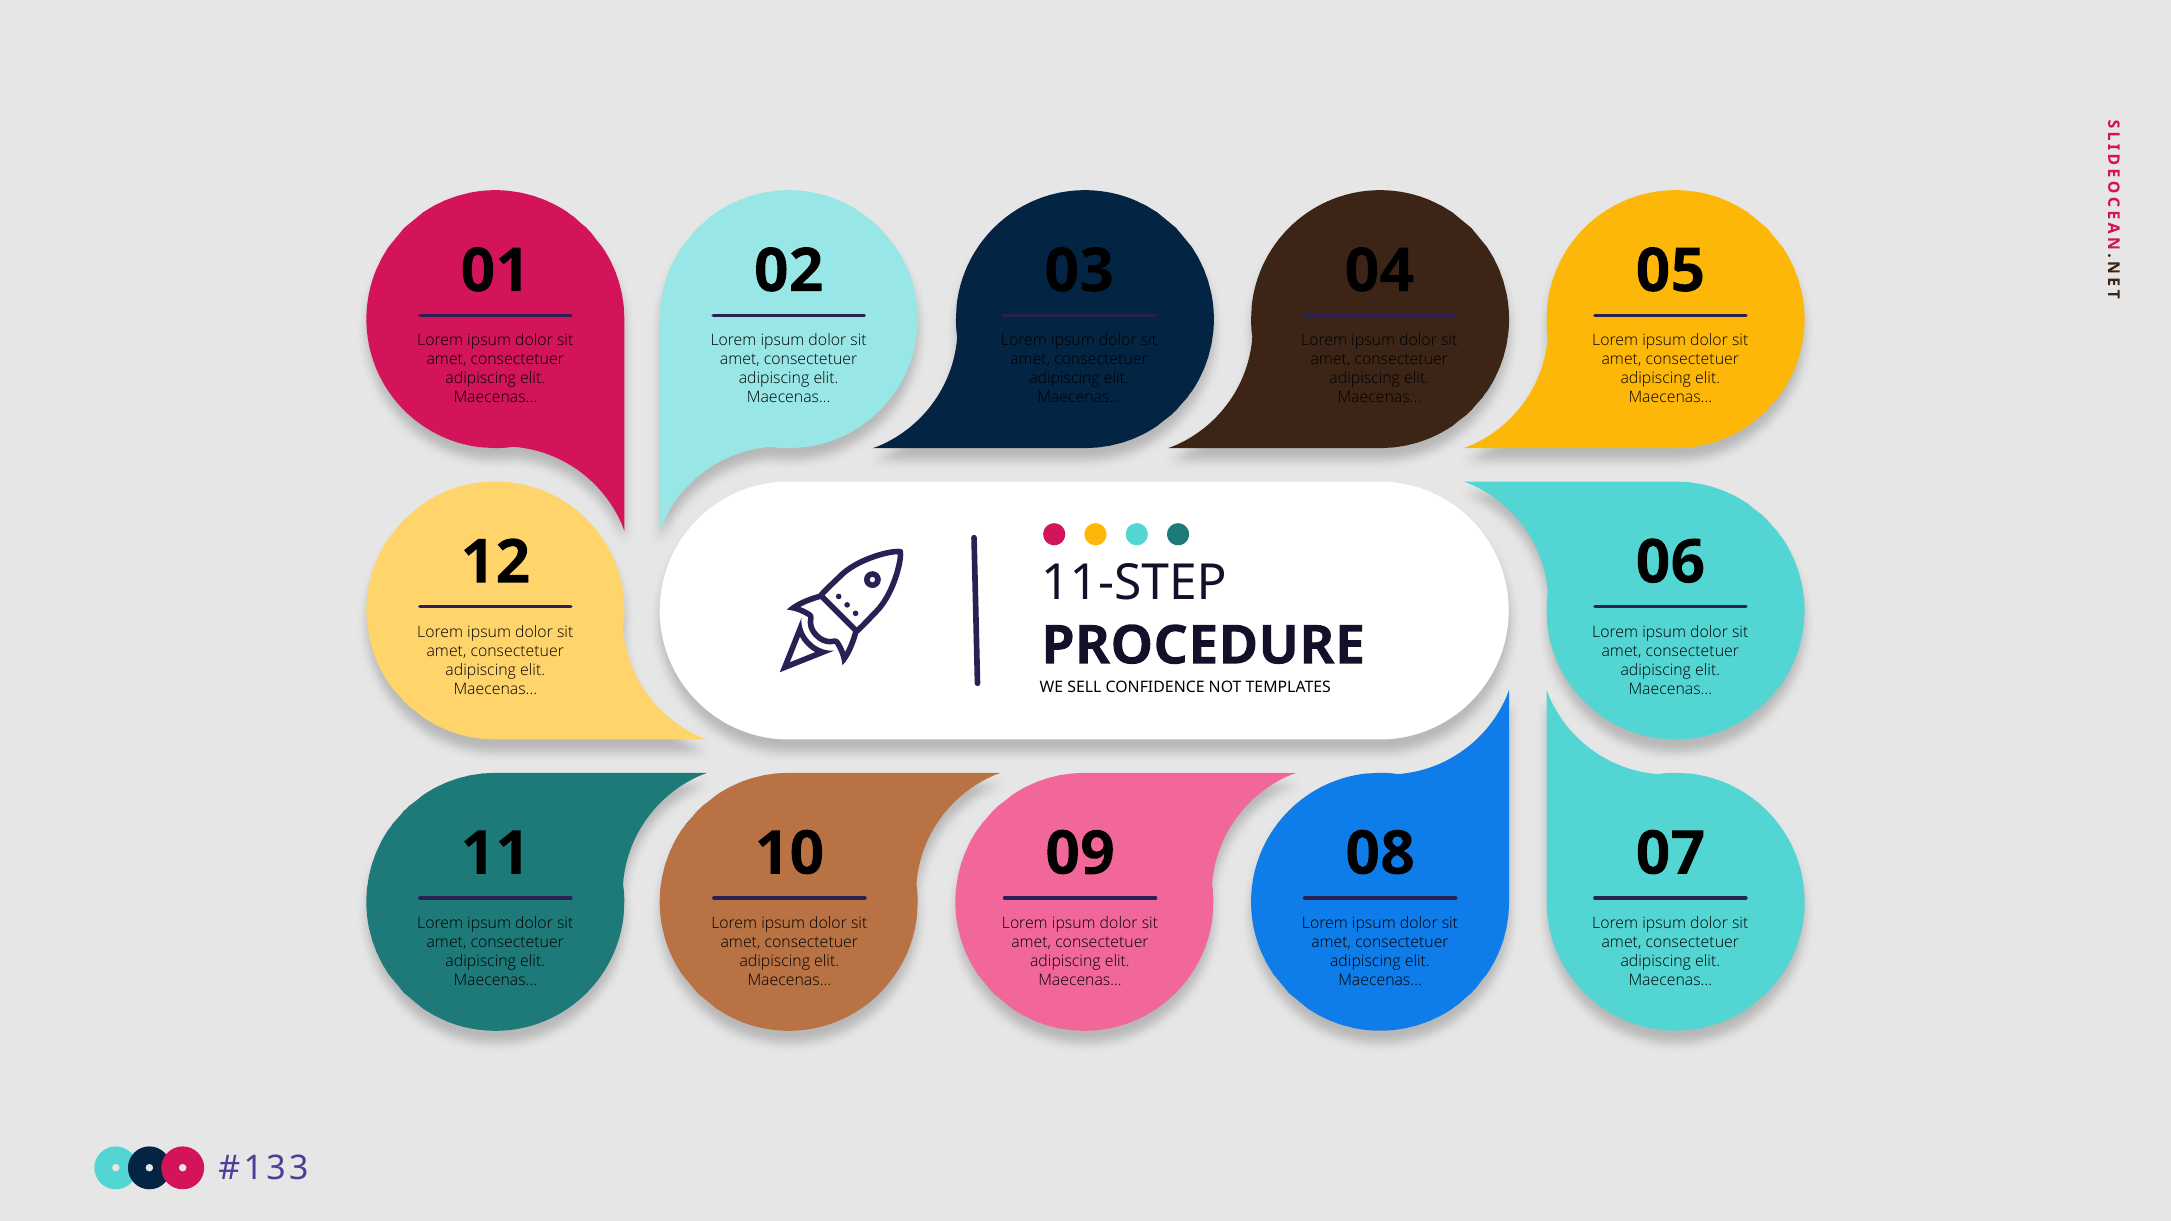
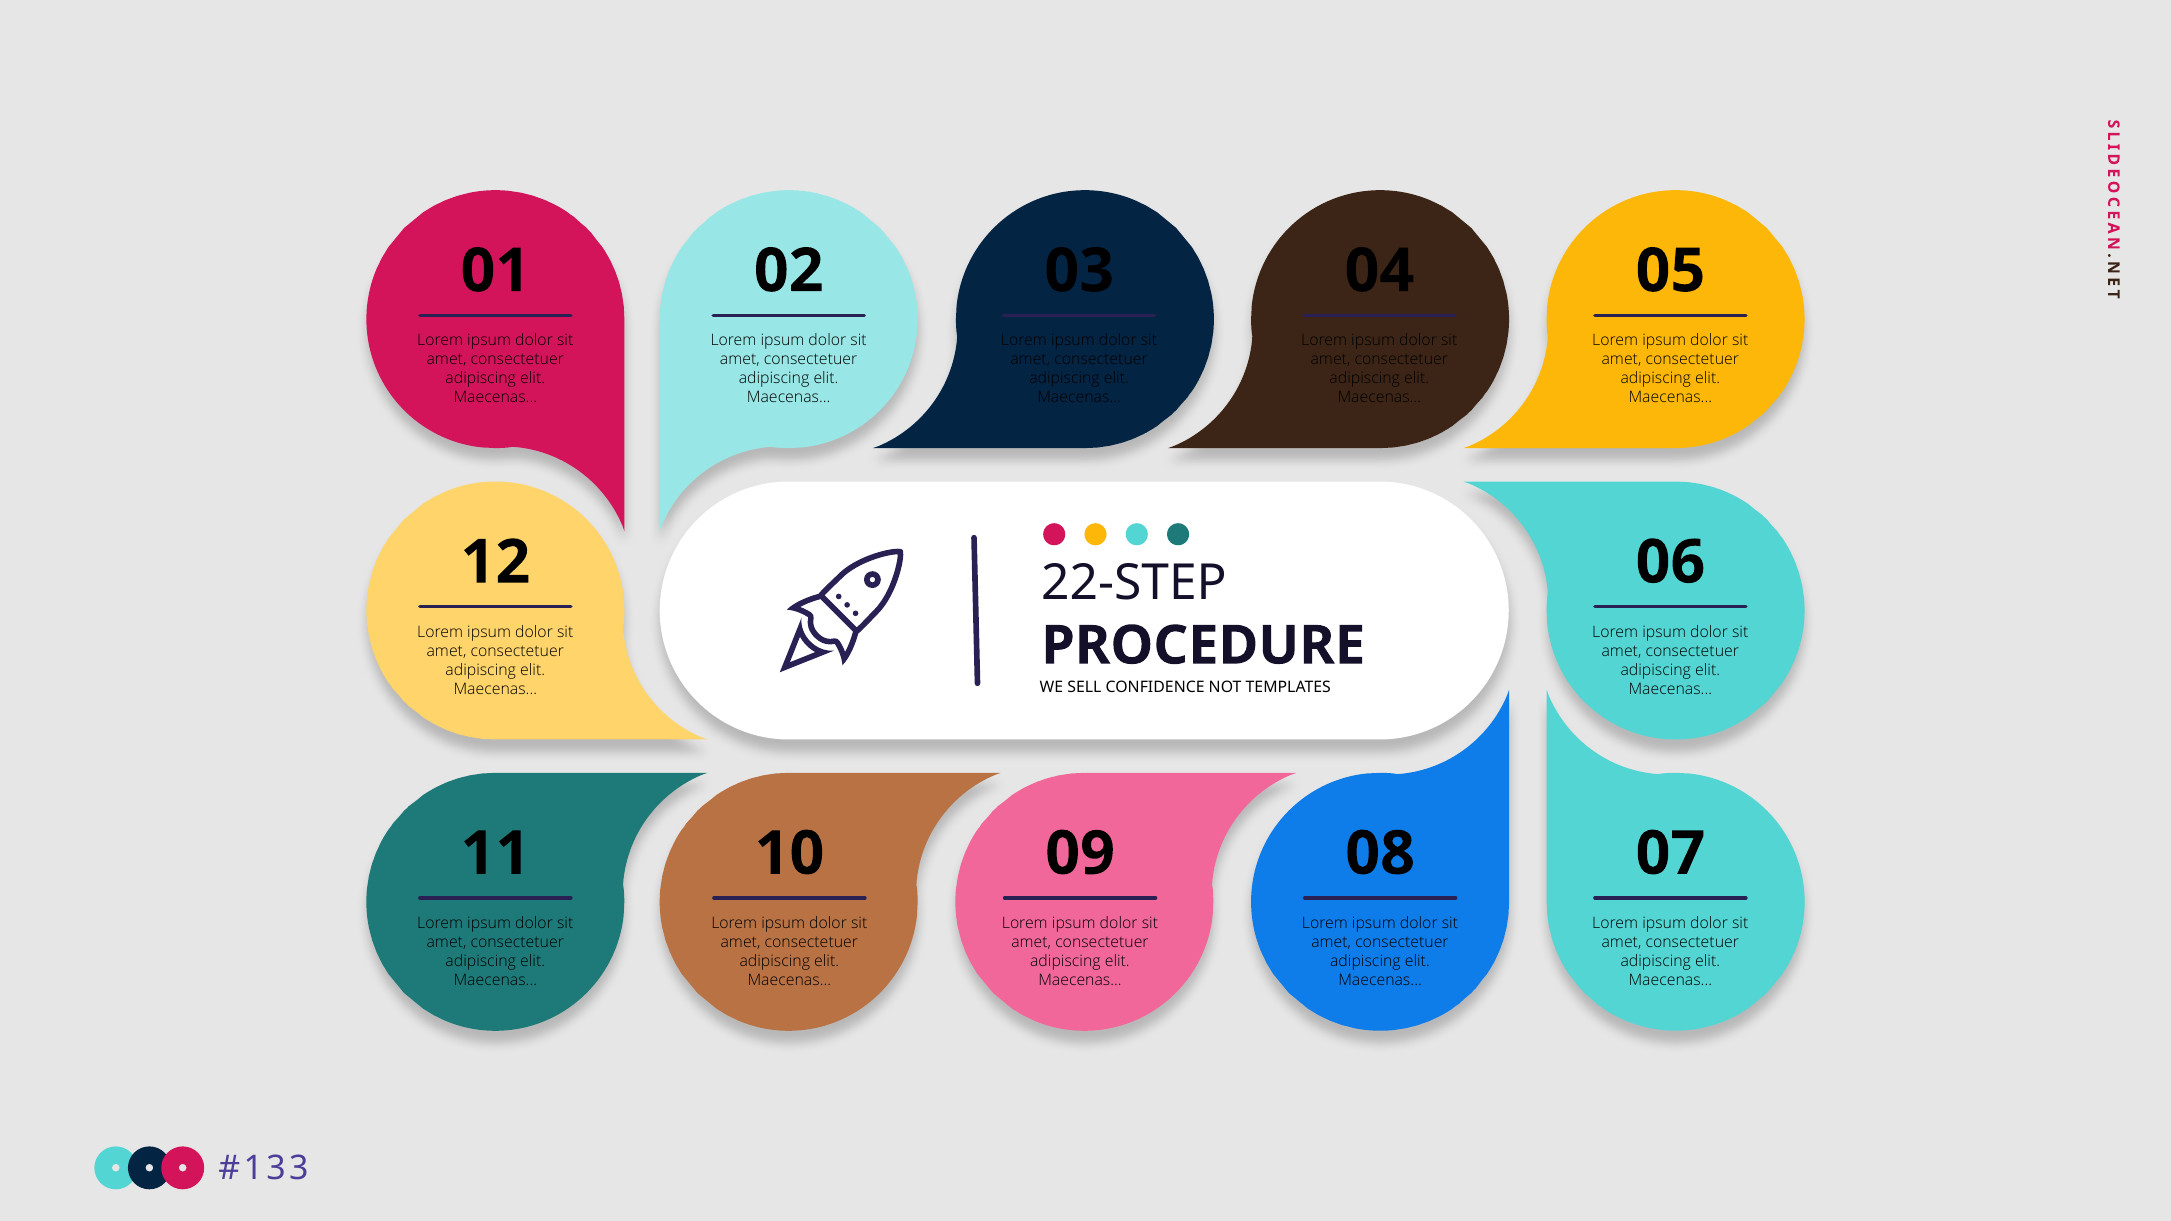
11-STEP: 11-STEP -> 22-STEP
